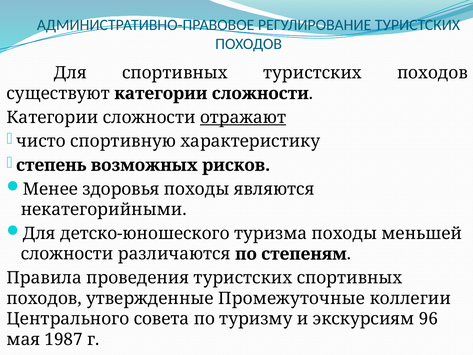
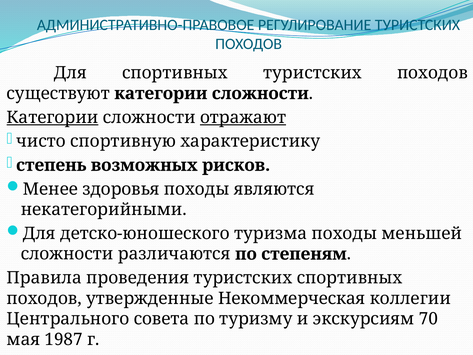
Категории at (53, 117) underline: none -> present
Промежуточные: Промежуточные -> Некоммерческая
96: 96 -> 70
